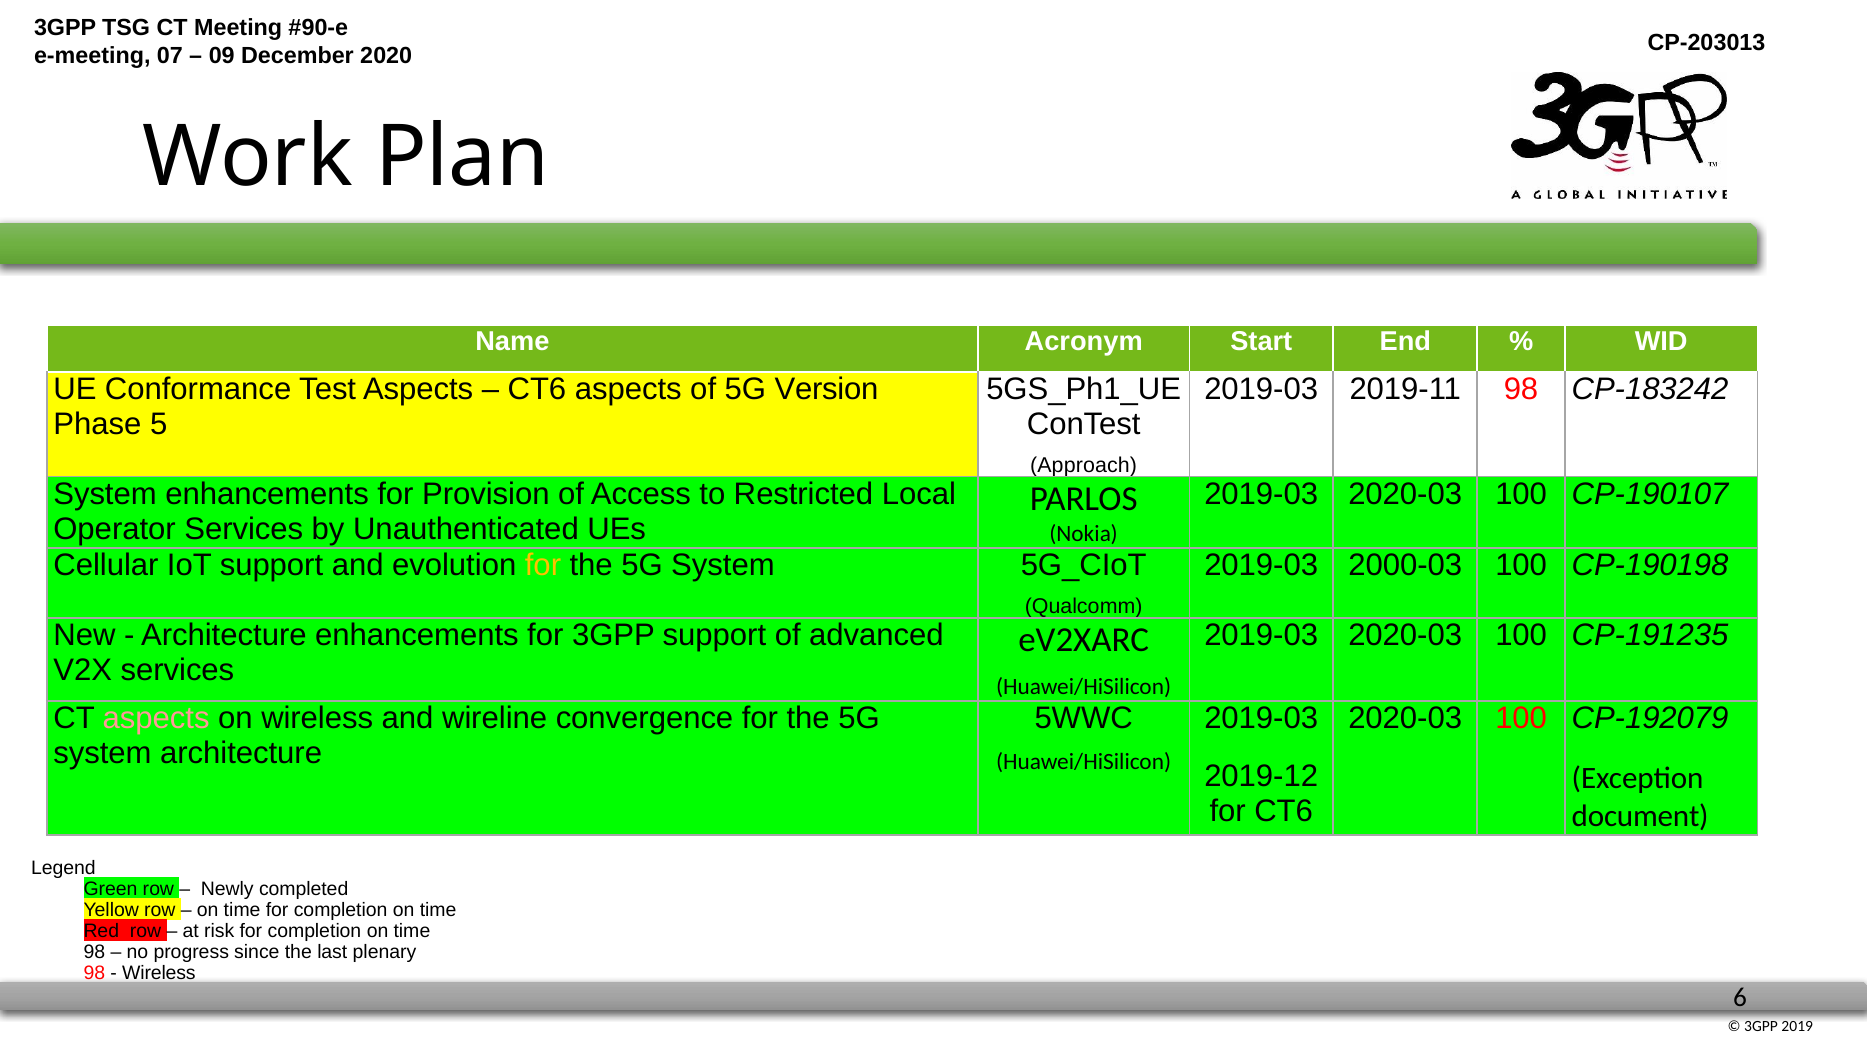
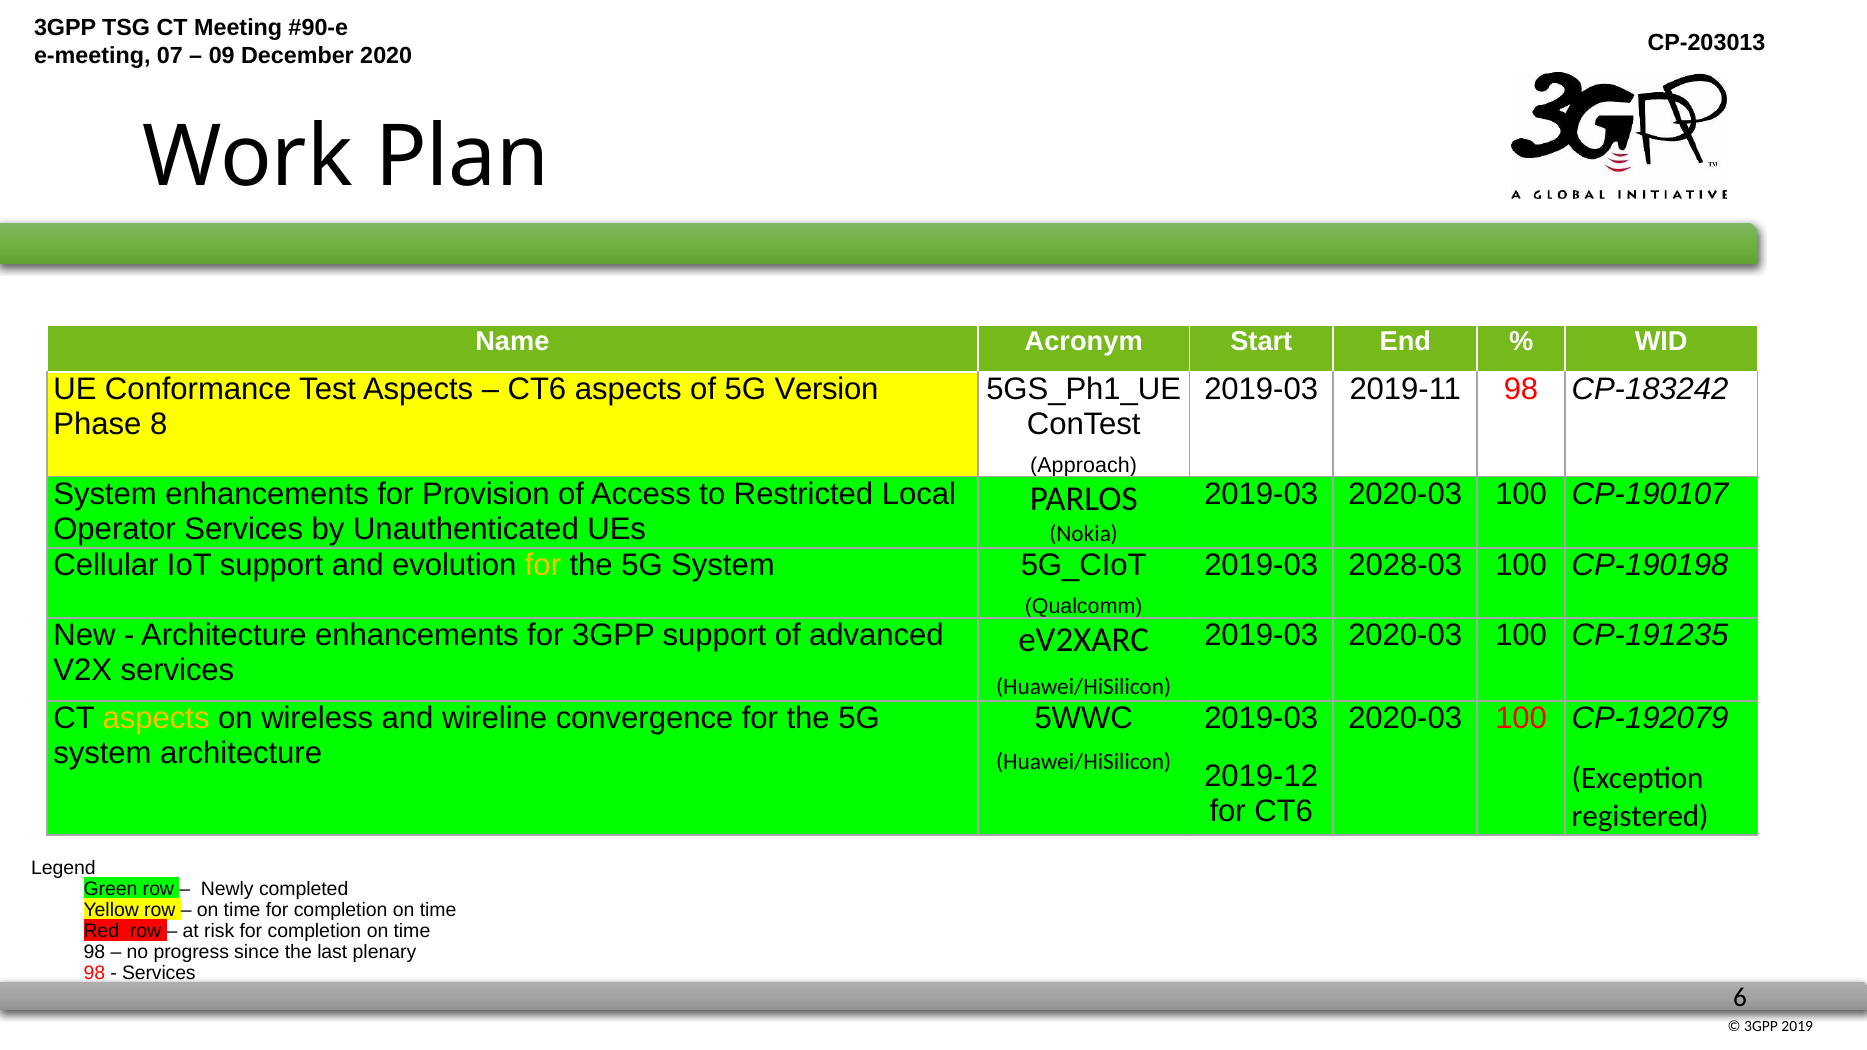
5: 5 -> 8
2000-03: 2000-03 -> 2028-03
aspects at (156, 719) colour: pink -> yellow
document: document -> registered
Wireless at (159, 973): Wireless -> Services
